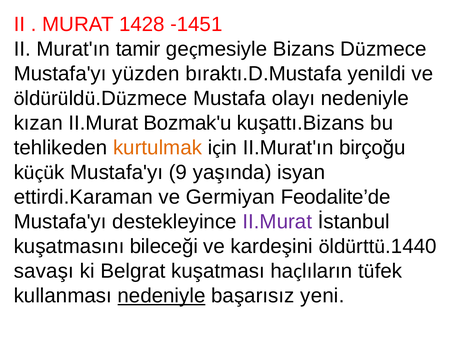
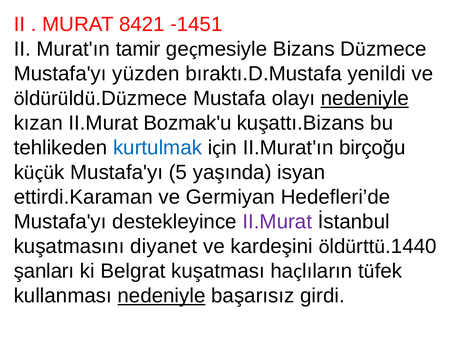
1428: 1428 -> 8421
nedeniyle at (365, 98) underline: none -> present
kurtulmak colour: orange -> blue
9: 9 -> 5
Feodalite’de: Feodalite’de -> Hedefleri’de
bileceği: bileceği -> diyanet
savaşı: savaşı -> şanları
yeni: yeni -> girdi
